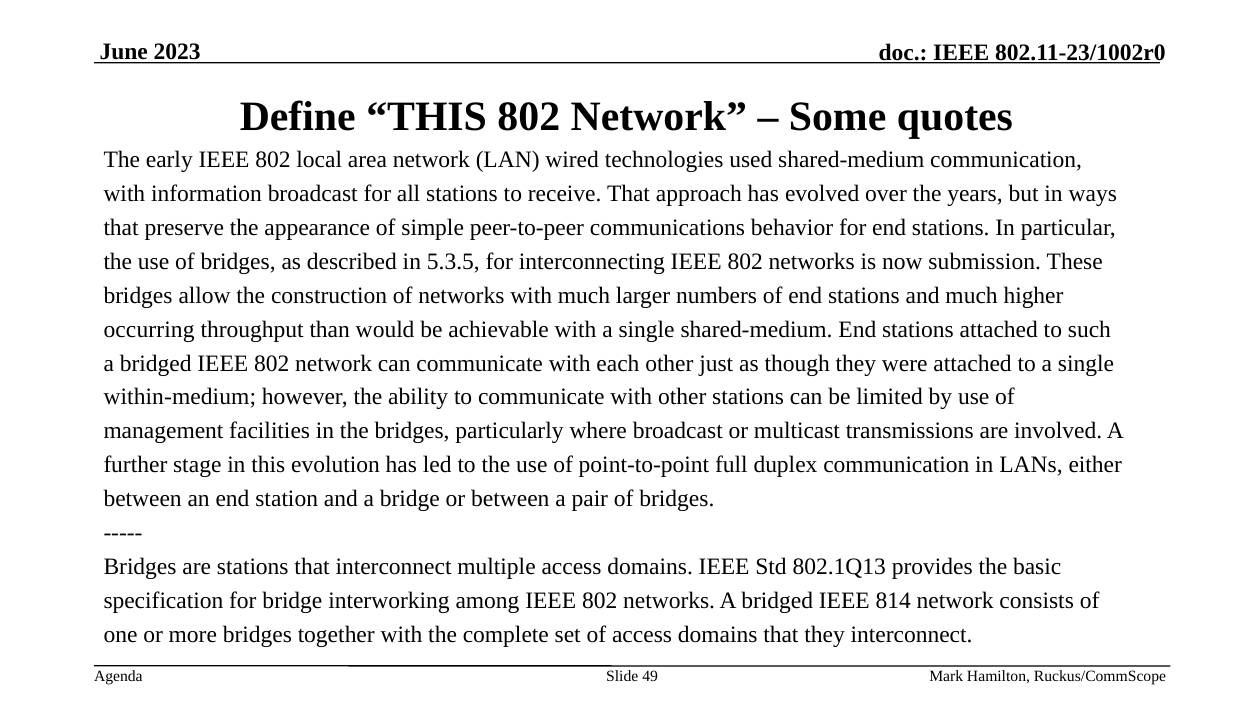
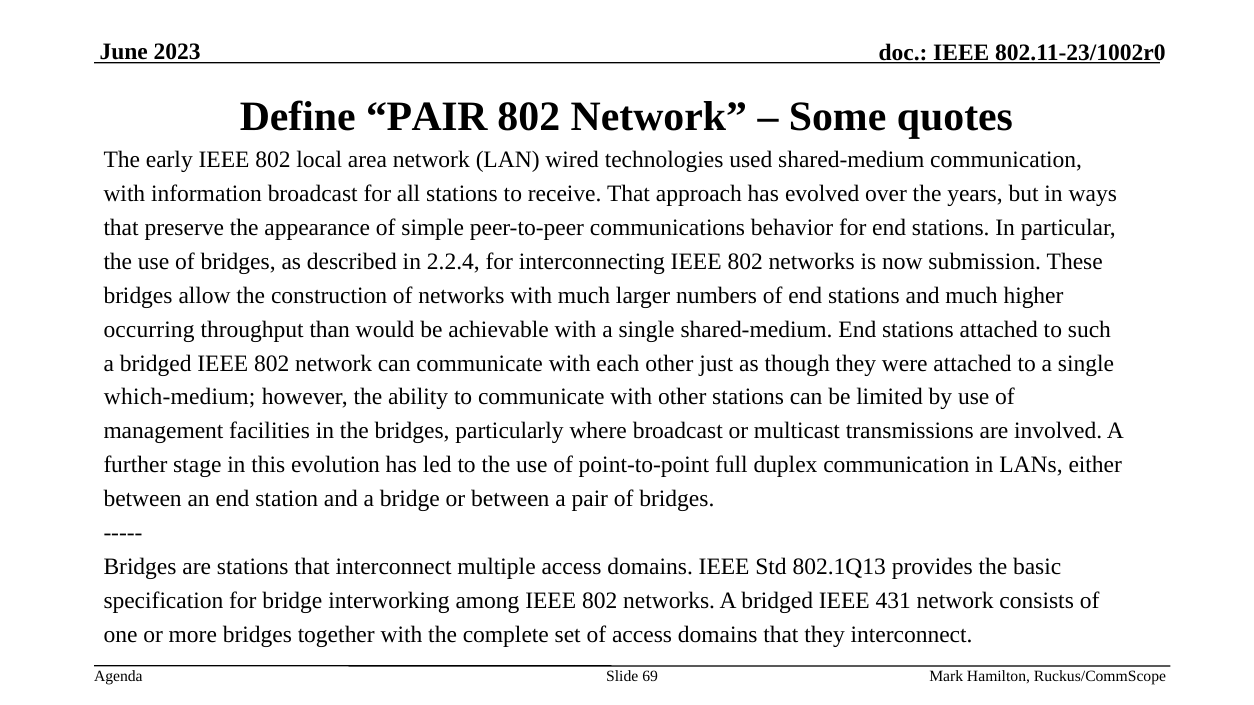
Define THIS: THIS -> PAIR
5.3.5: 5.3.5 -> 2.2.4
within-medium: within-medium -> which-medium
814: 814 -> 431
49: 49 -> 69
